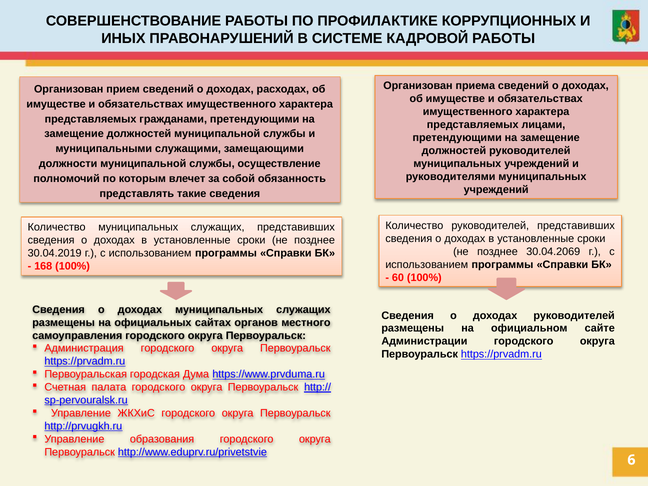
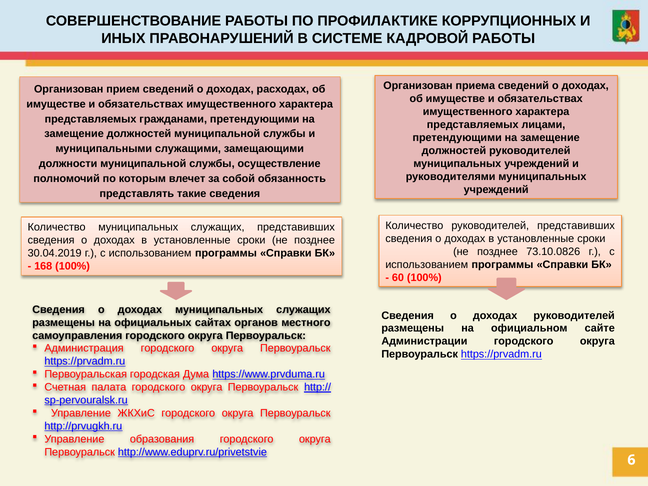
30.04.2069: 30.04.2069 -> 73.10.0826
